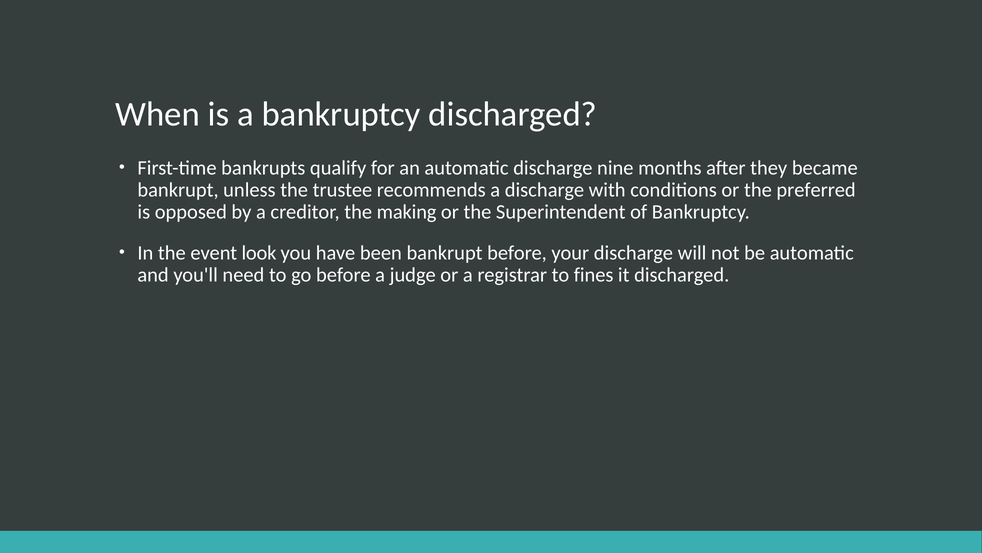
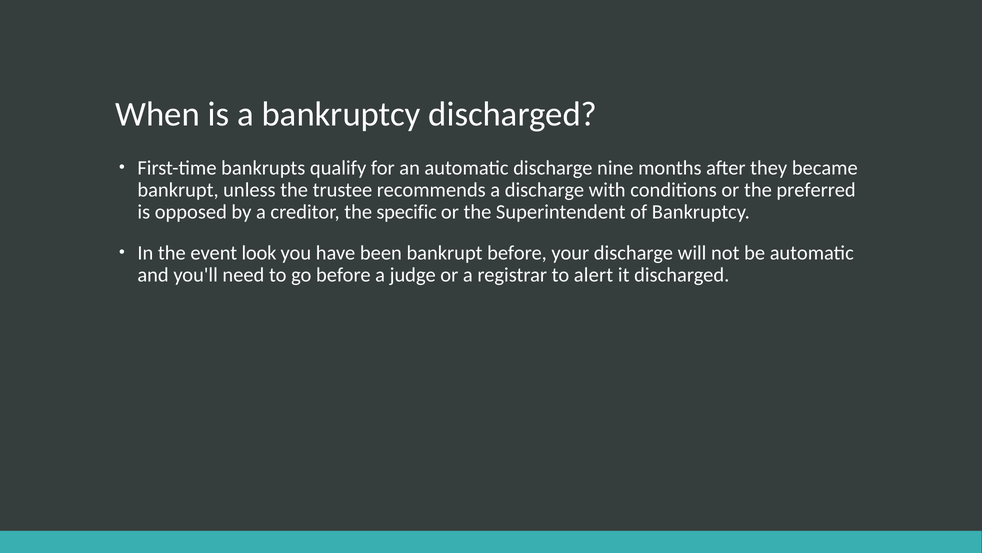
making: making -> specific
fines: fines -> alert
